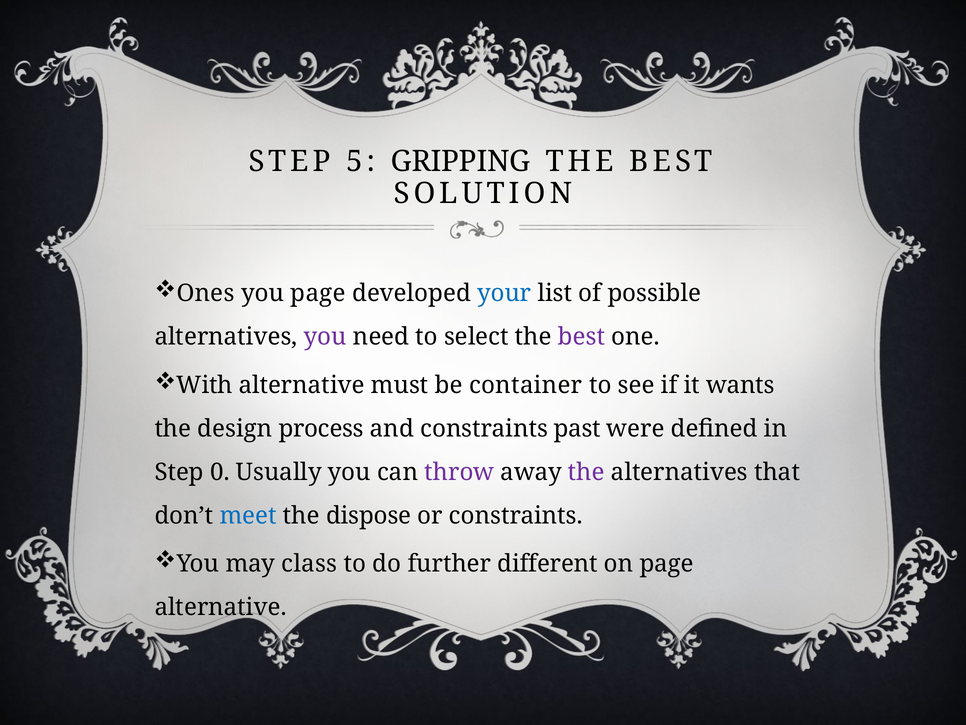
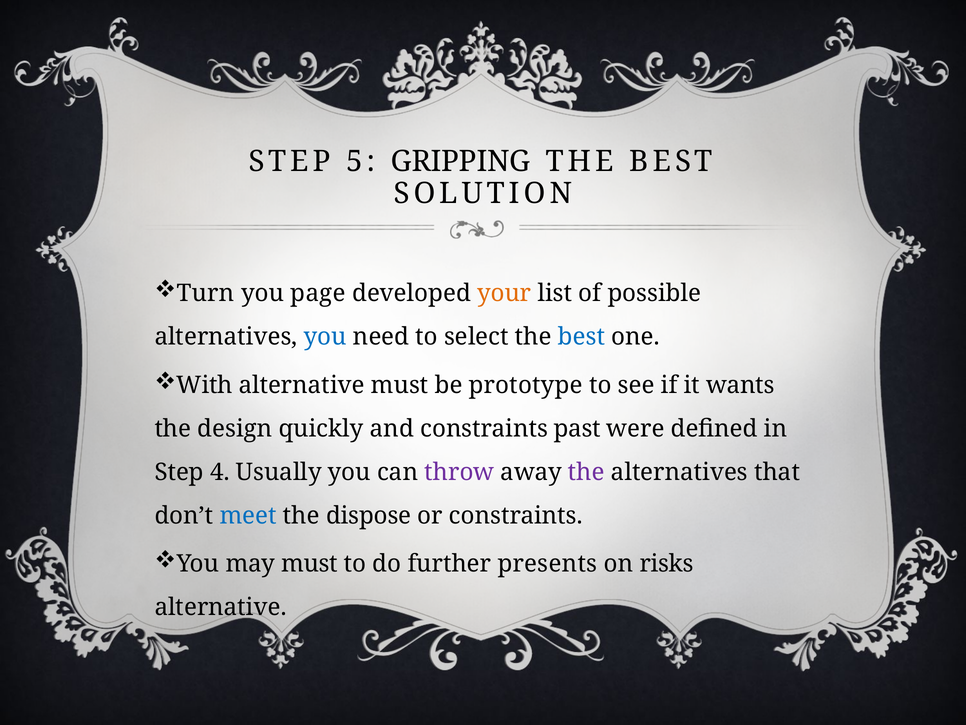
Ones: Ones -> Turn
your colour: blue -> orange
you at (325, 337) colour: purple -> blue
best at (581, 337) colour: purple -> blue
container: container -> prototype
process: process -> quickly
0: 0 -> 4
may class: class -> must
different: different -> presents
on page: page -> risks
